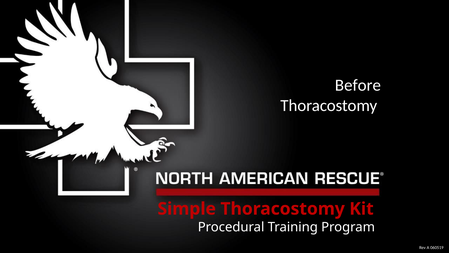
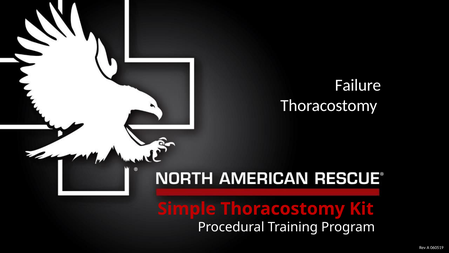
Before: Before -> Failure
